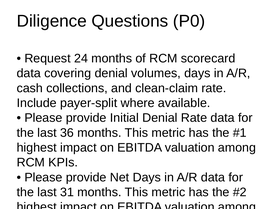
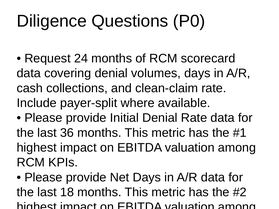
31: 31 -> 18
